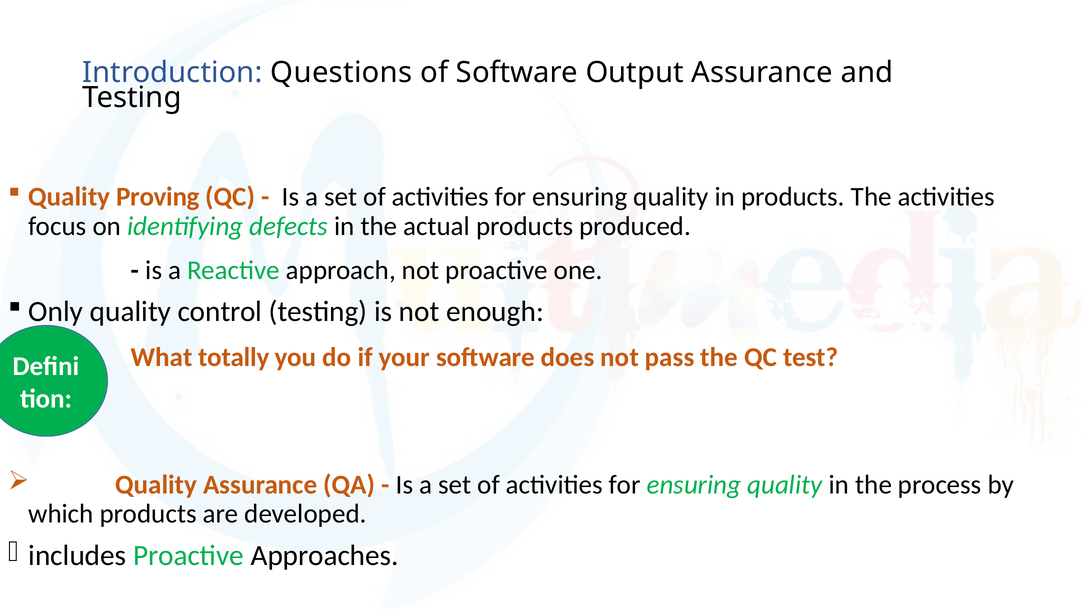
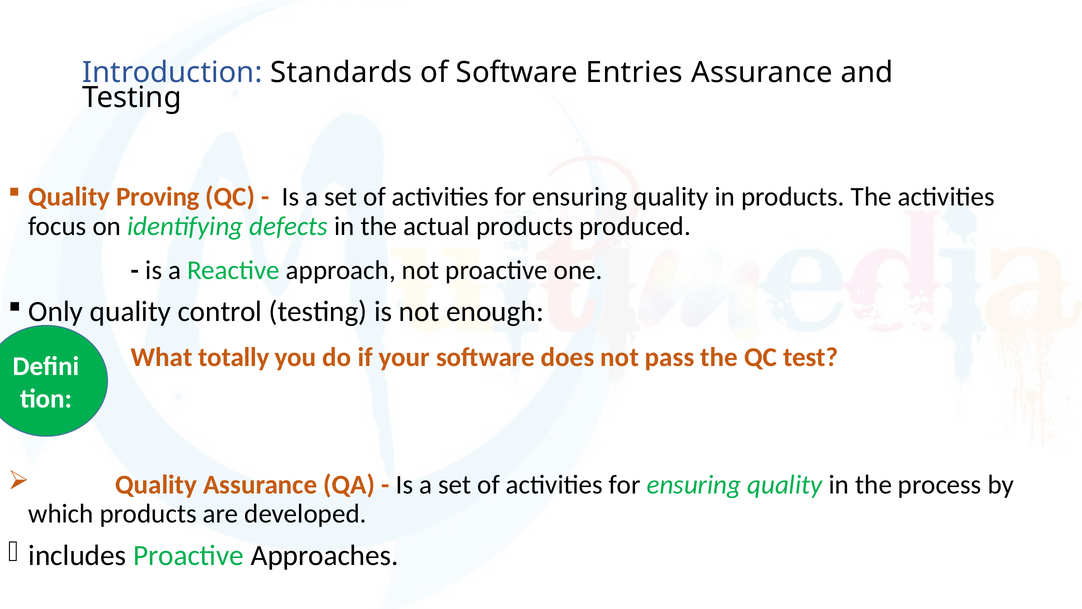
Questions: Questions -> Standards
Output: Output -> Entries
